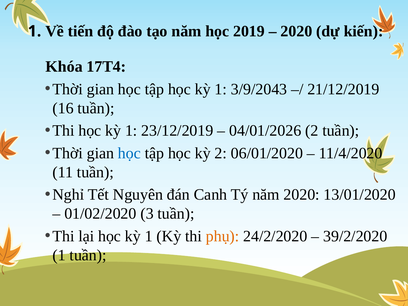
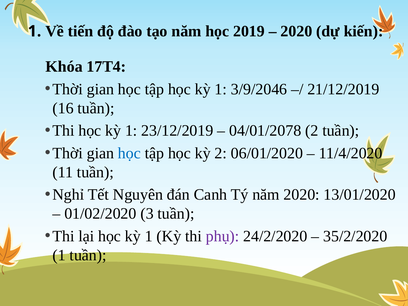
3/9/2043: 3/9/2043 -> 3/9/2046
04/01/2026: 04/01/2026 -> 04/01/2078
phụ colour: orange -> purple
39/2/2020: 39/2/2020 -> 35/2/2020
